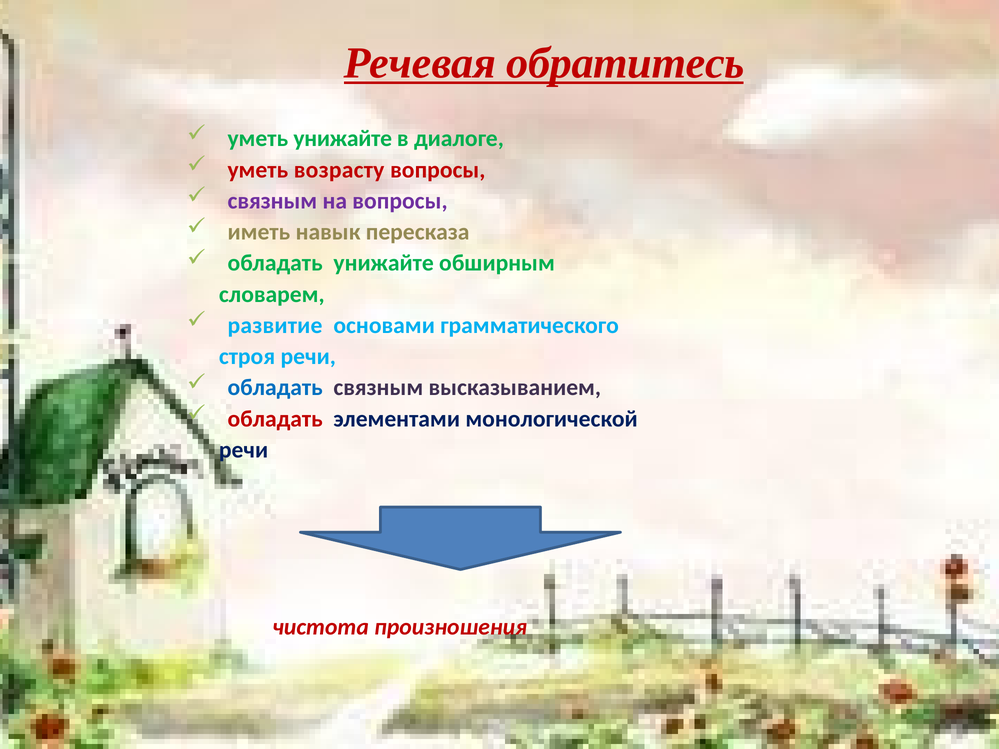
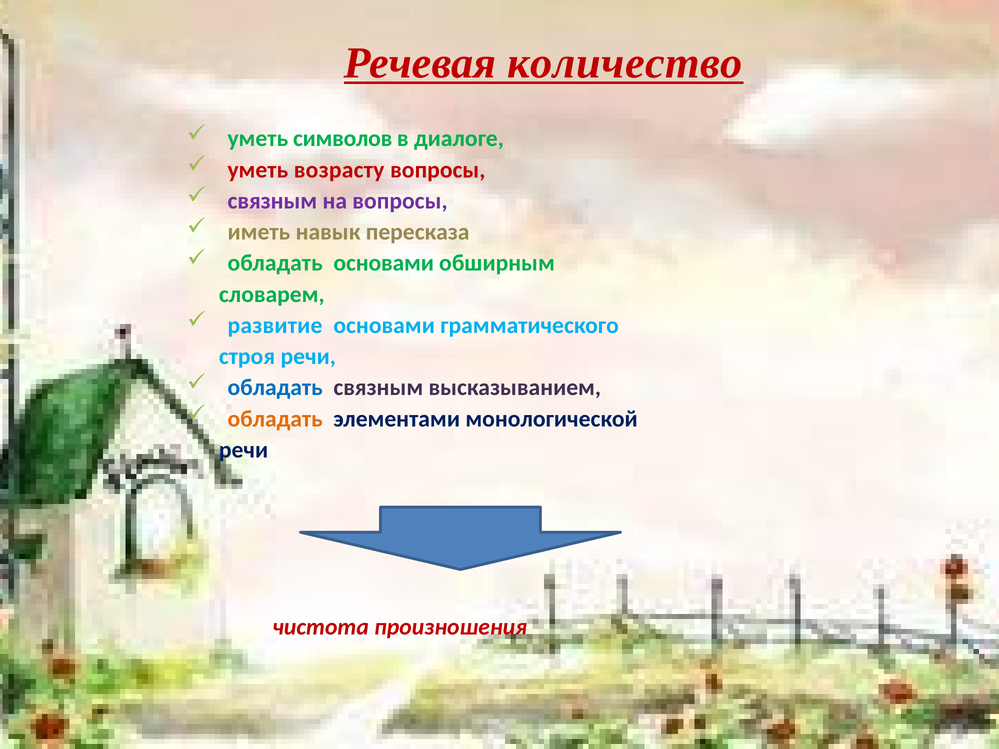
обратитесь: обратитесь -> количество
уметь унижайте: унижайте -> символов
обладать унижайте: унижайте -> основами
обладать at (275, 419) colour: red -> orange
